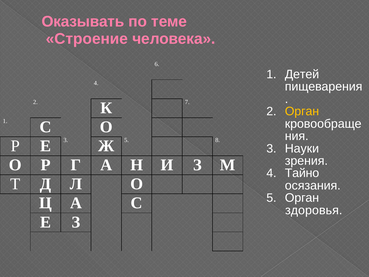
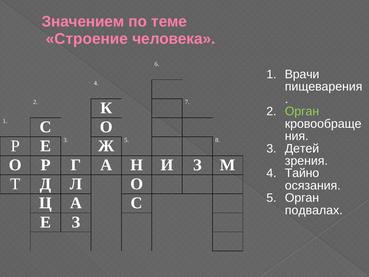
Оказывать: Оказывать -> Значением
Детей: Детей -> Врачи
Орган at (302, 111) colour: yellow -> light green
Науки: Науки -> Детей
здоровья: здоровья -> подвалах
